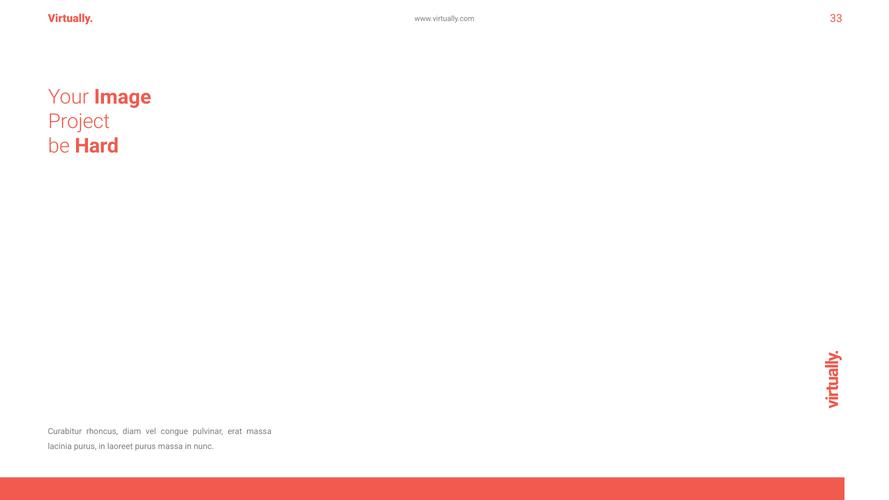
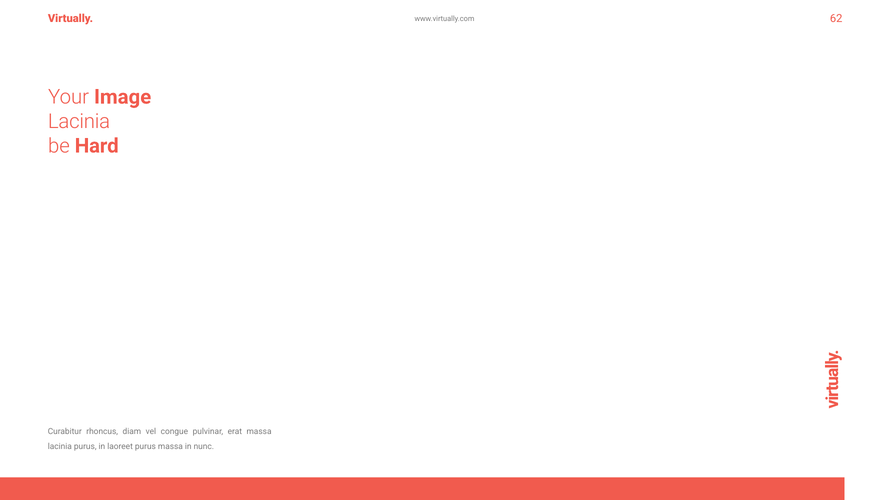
33: 33 -> 62
Project at (79, 121): Project -> Lacinia
